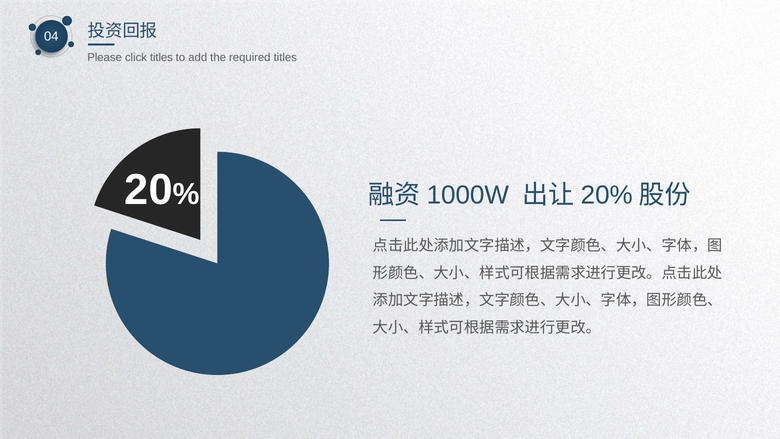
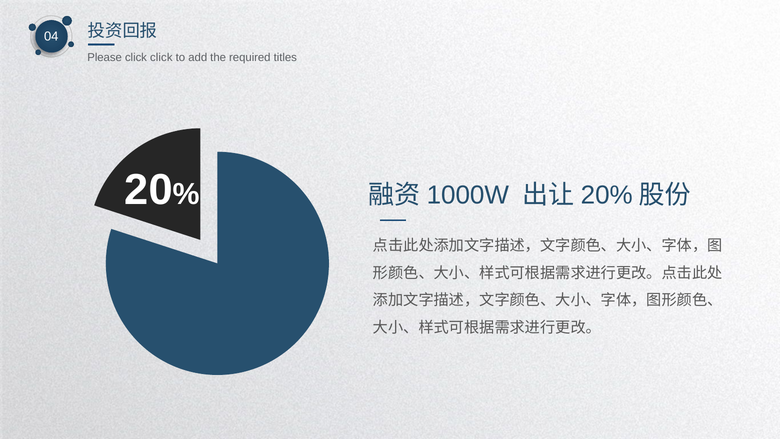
click titles: titles -> click
